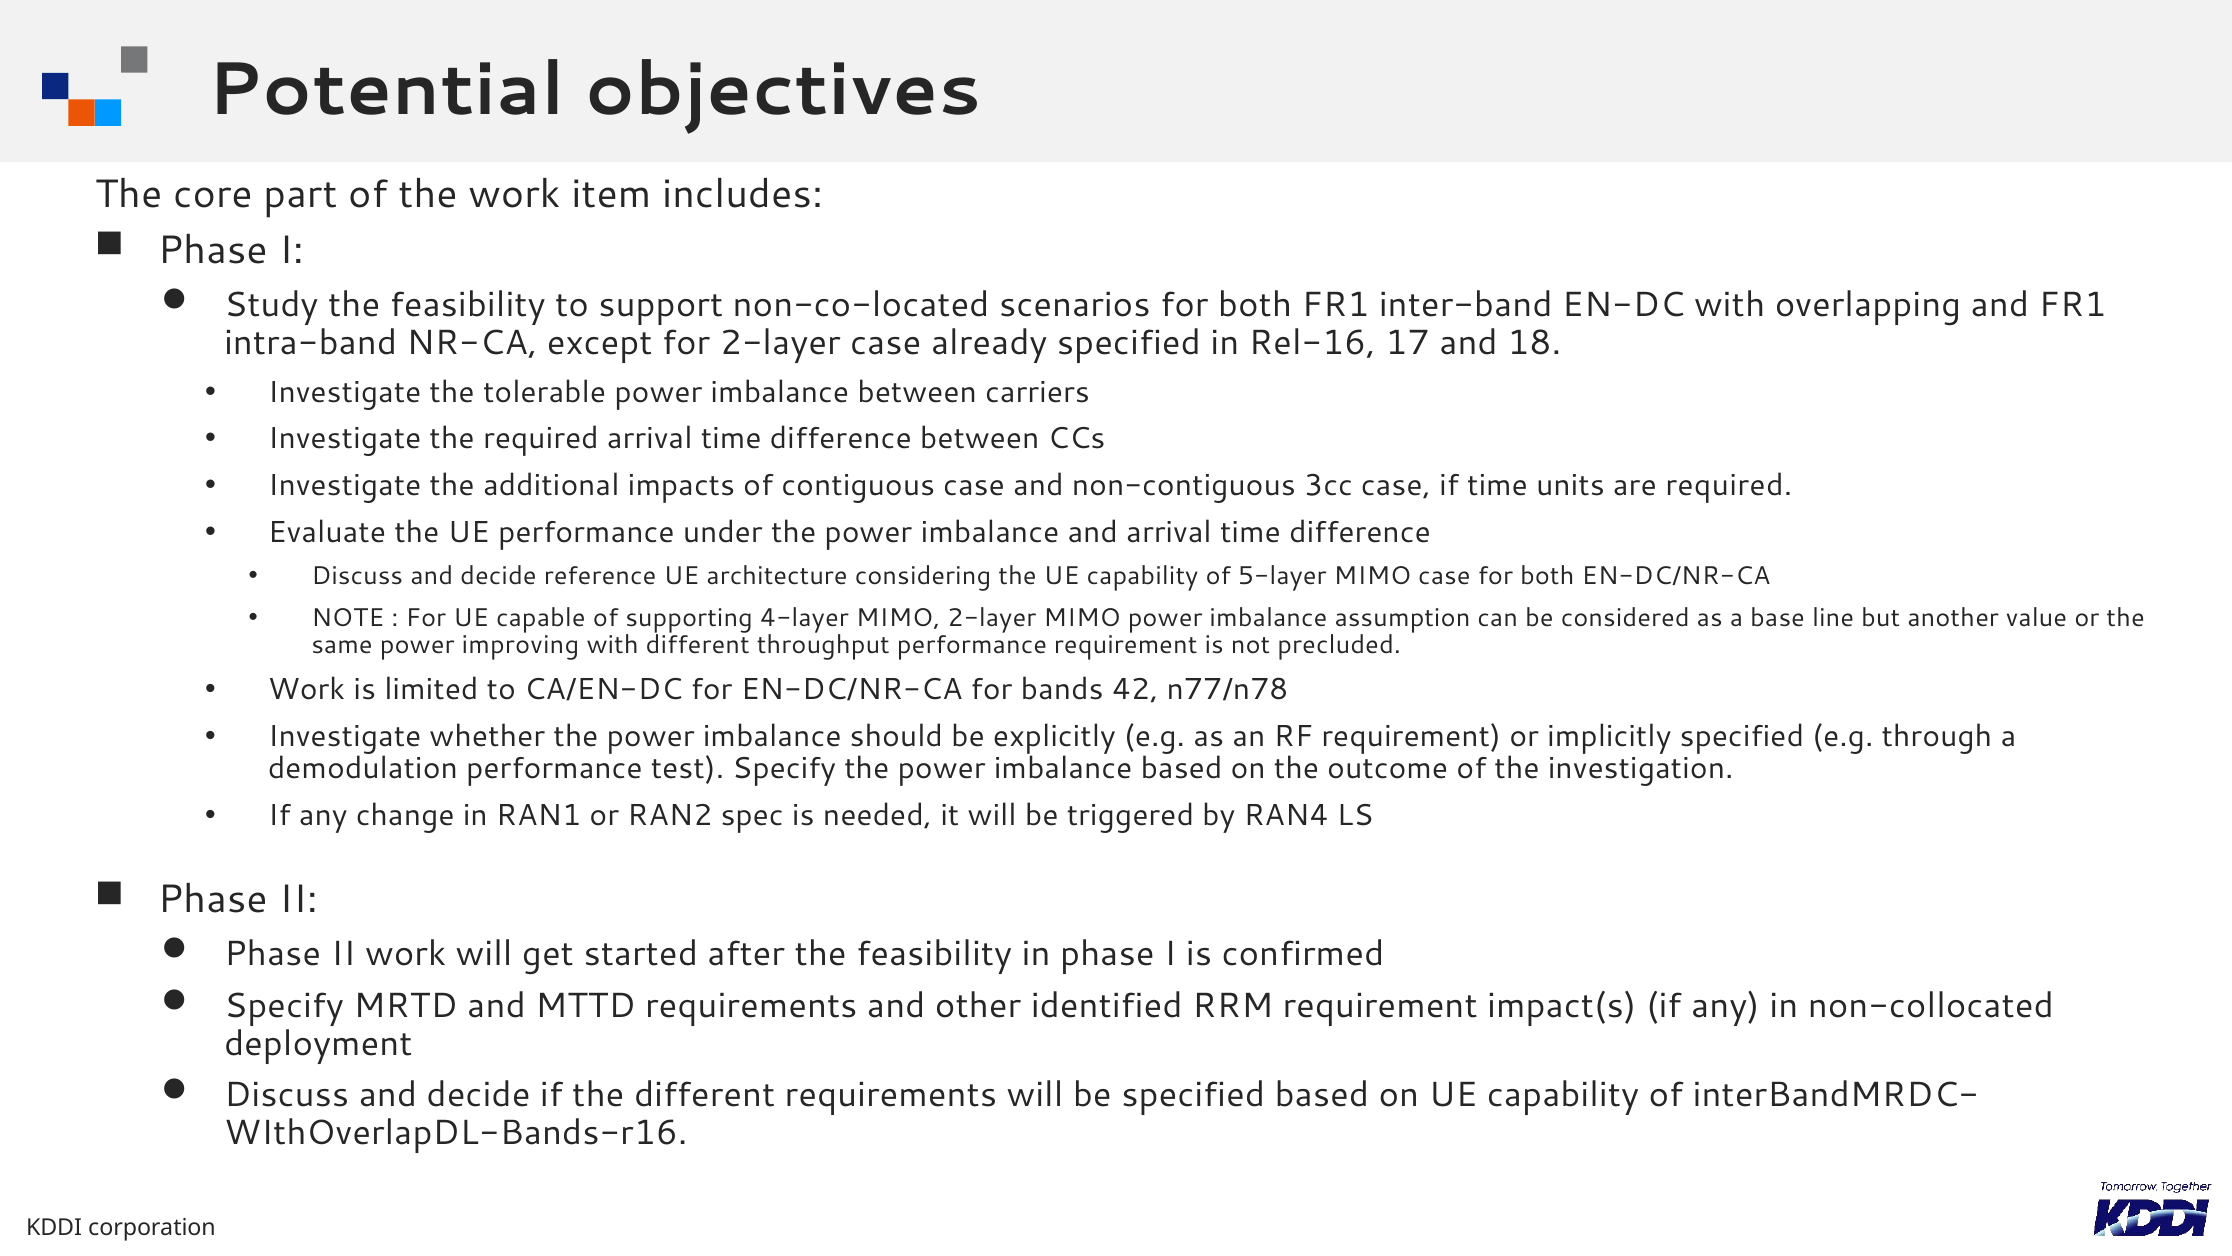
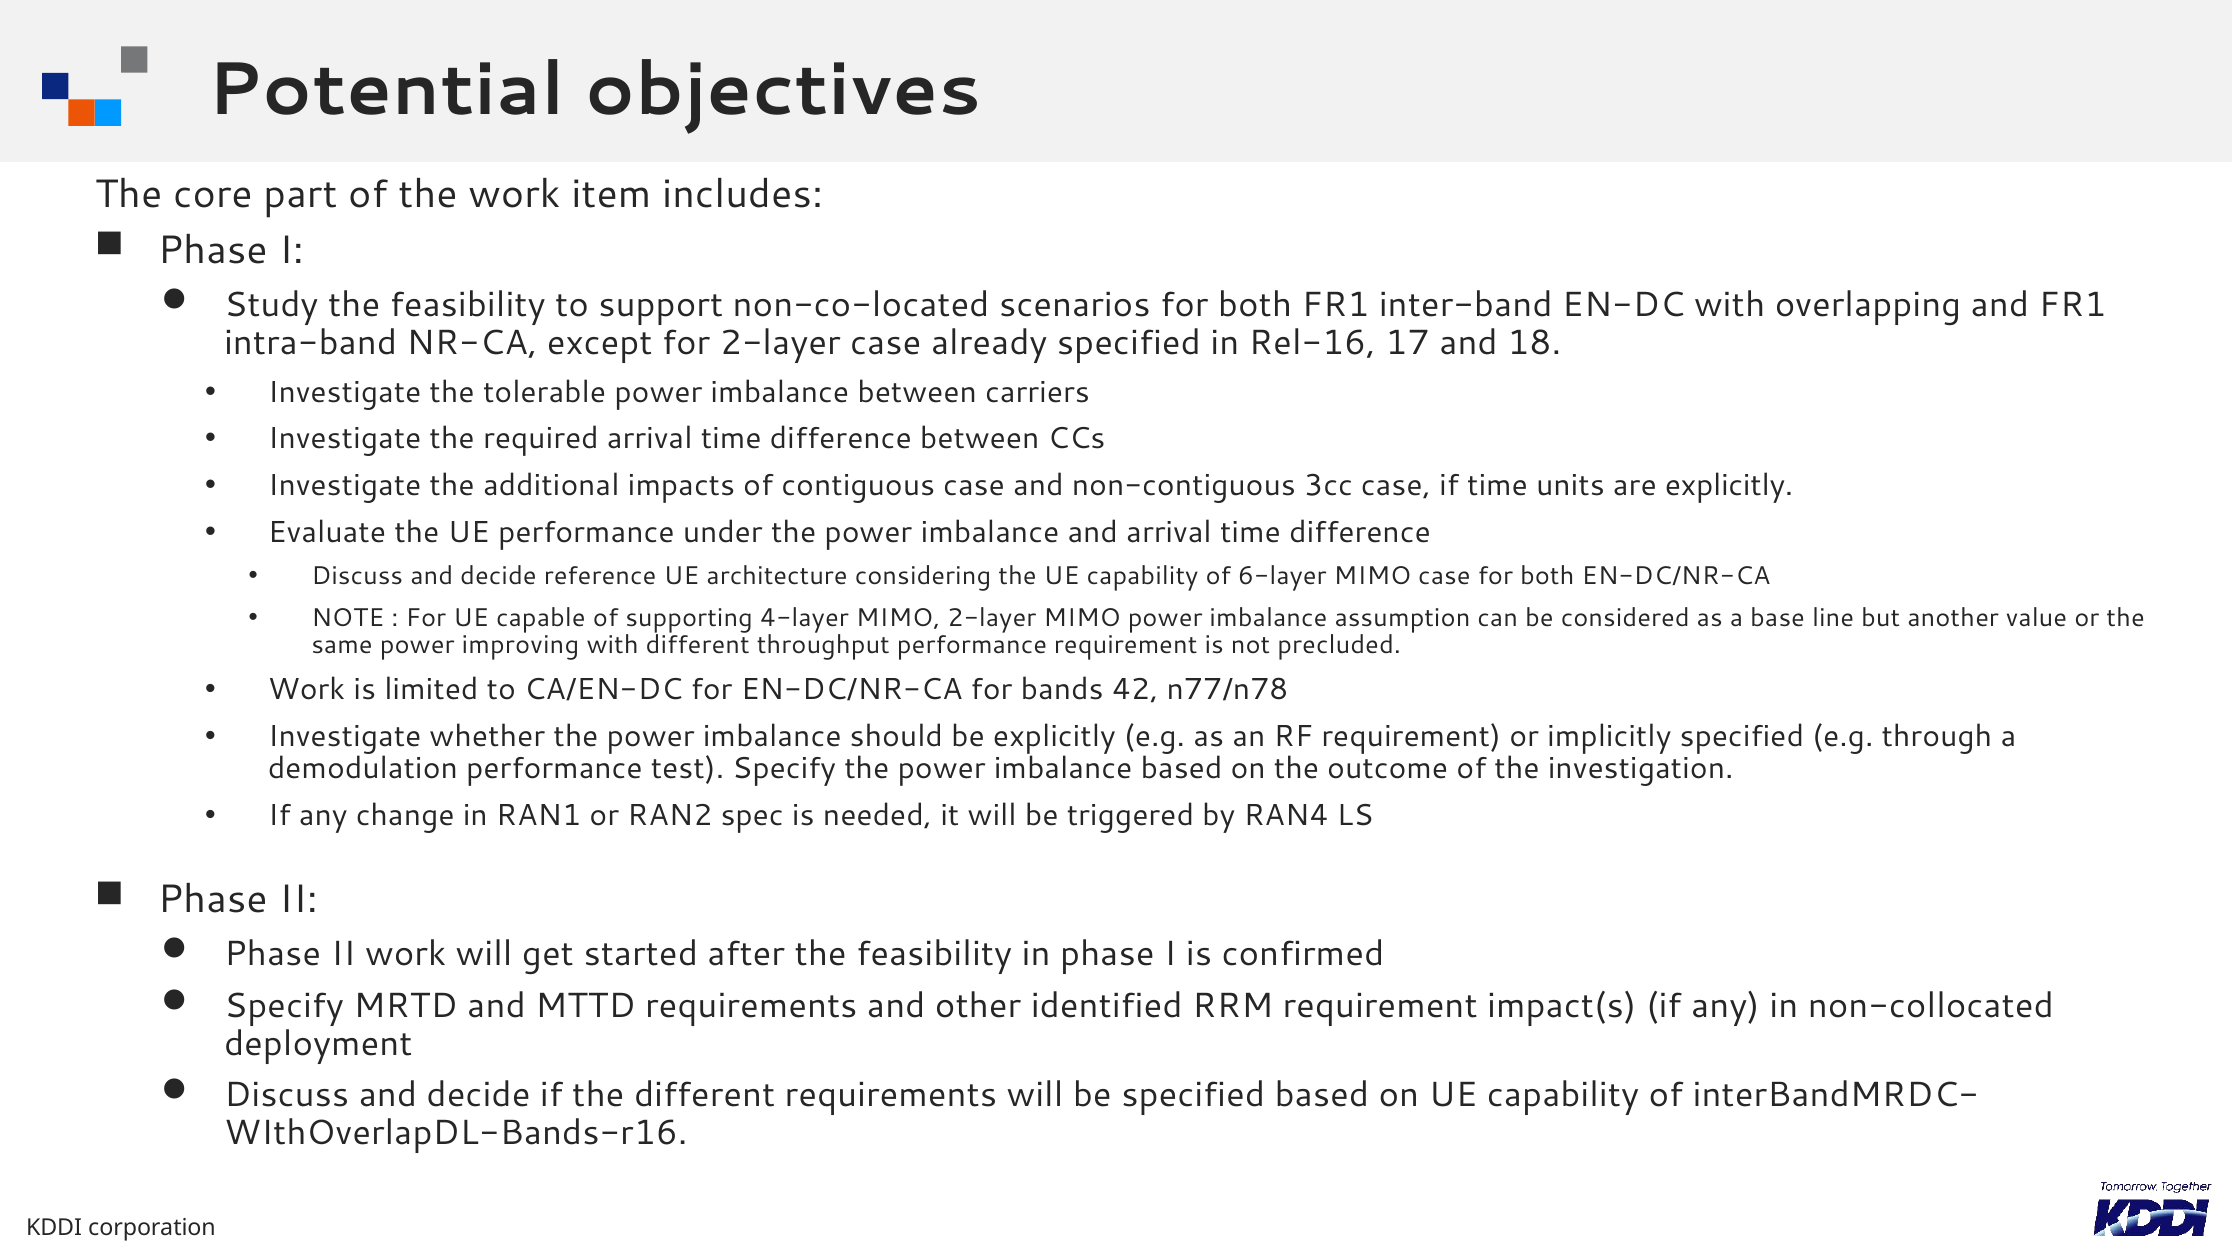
are required: required -> explicitly
5-layer: 5-layer -> 6-layer
